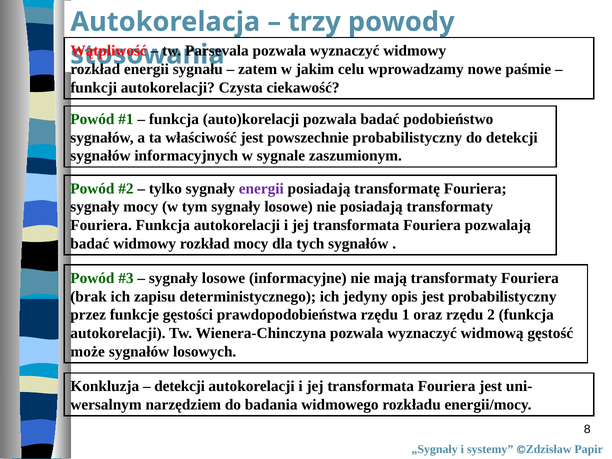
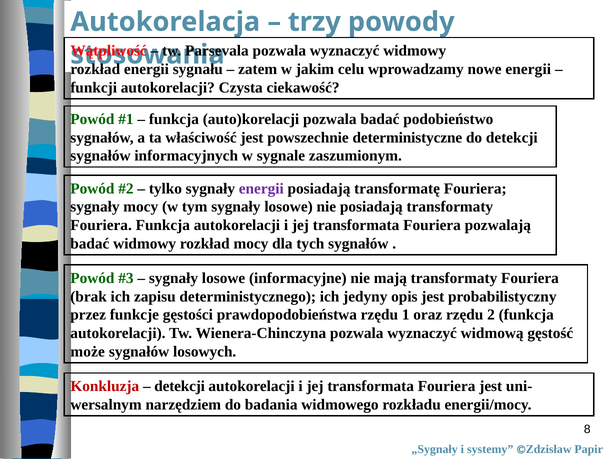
nowe paśmie: paśmie -> energii
powszechnie probabilistyczny: probabilistyczny -> deterministyczne
Konkluzja colour: black -> red
